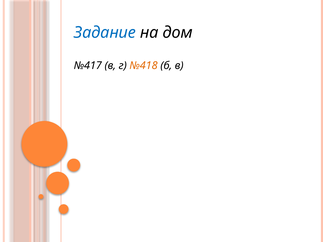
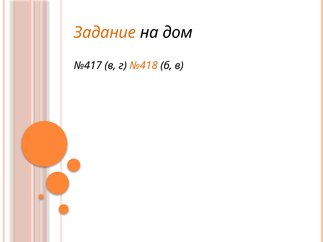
Задание colour: blue -> orange
